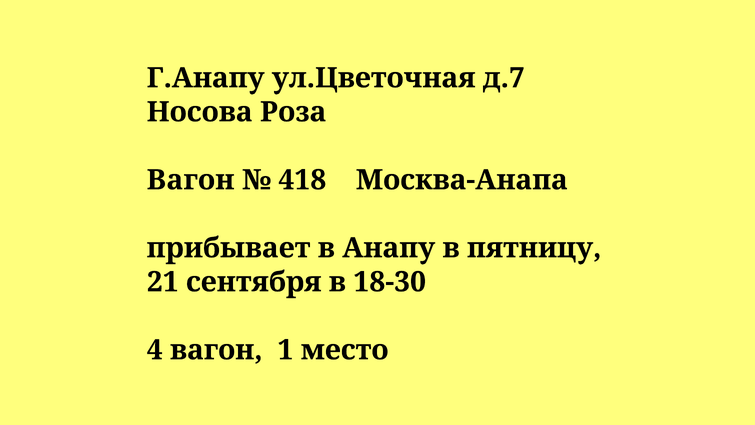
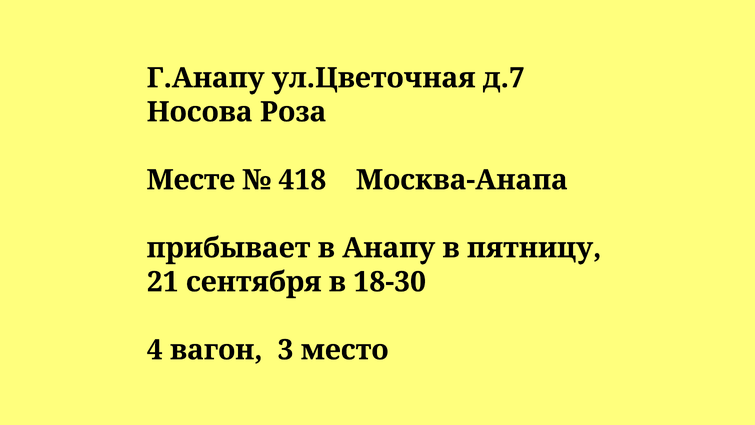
Вагон at (191, 180): Вагон -> Месте
1: 1 -> 3
